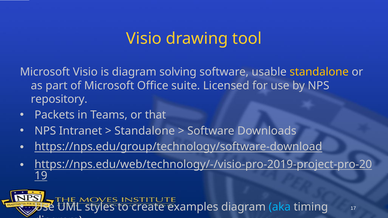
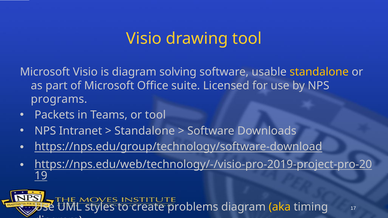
repository: repository -> programs
or that: that -> tool
examples: examples -> problems
aka colour: light blue -> yellow
